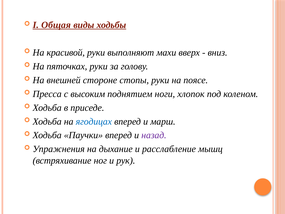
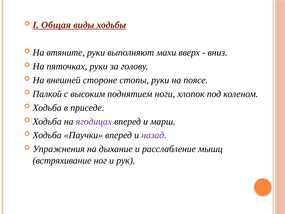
красивой: красивой -> втяните
Пресса: Пресса -> Палкой
ягодицах colour: blue -> purple
